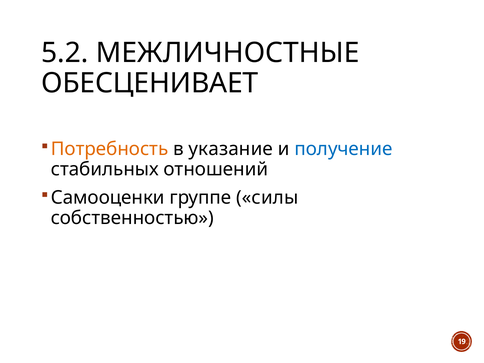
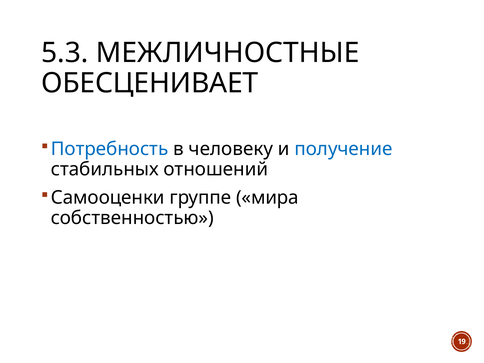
5.2: 5.2 -> 5.3
Потребность colour: orange -> blue
указание: указание -> человеку
силы: силы -> мира
